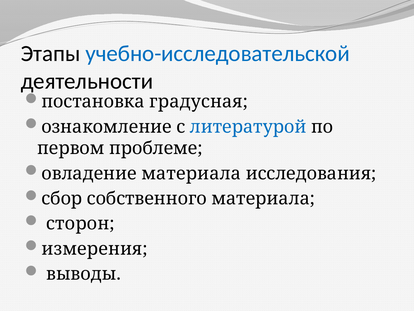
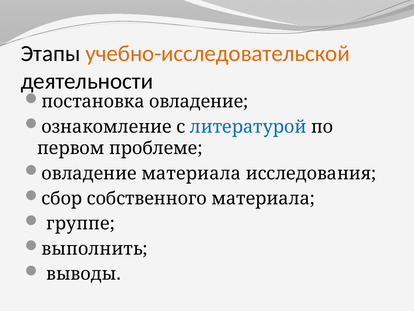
учебно-исследовательской colour: blue -> orange
постановка градусная: градусная -> овладение
сторон: сторон -> группе
измерения: измерения -> выполнить
